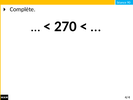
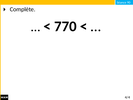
270: 270 -> 770
